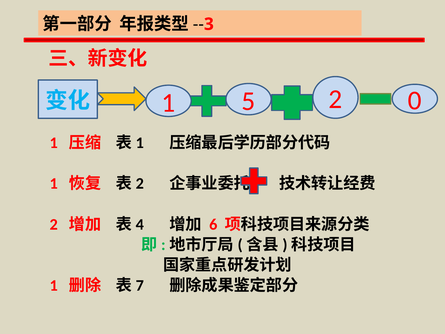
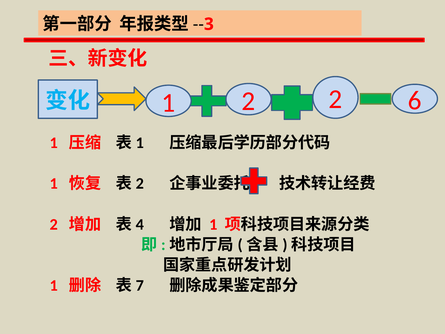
5 at (249, 101): 5 -> 2
0: 0 -> 6
6 at (213, 224): 6 -> 1
